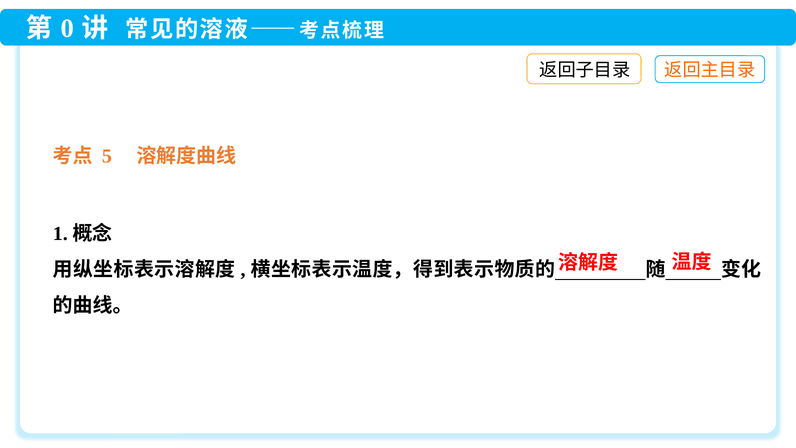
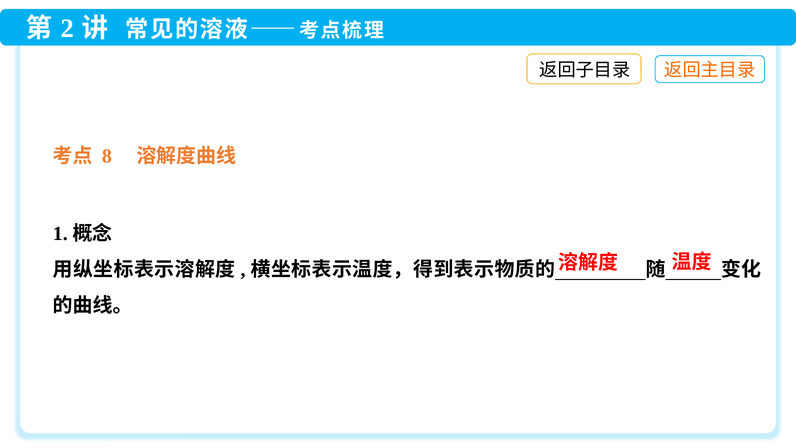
0: 0 -> 2
5: 5 -> 8
